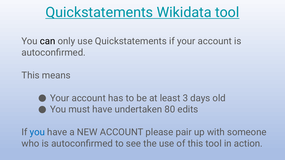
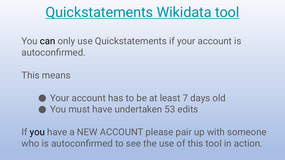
3: 3 -> 7
80: 80 -> 53
you at (37, 132) colour: blue -> black
